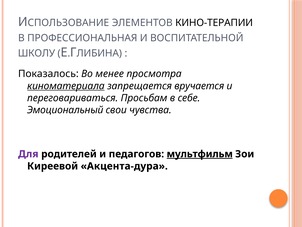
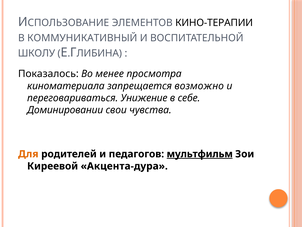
ПРОФЕССИОНАЛЬНАЯ: ПРОФЕССИОНАЛЬНАЯ -> КОММУНИКАТИВНЫЙ
киноматериала underline: present -> none
вручается: вручается -> возможно
Просьбам: Просьбам -> Унижение
Эмоциональный: Эмоциональный -> Доминировании
Для colour: purple -> orange
